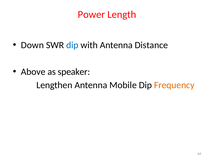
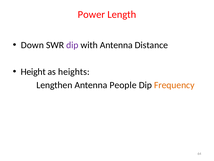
dip at (72, 45) colour: blue -> purple
Above: Above -> Height
speaker: speaker -> heights
Mobile: Mobile -> People
